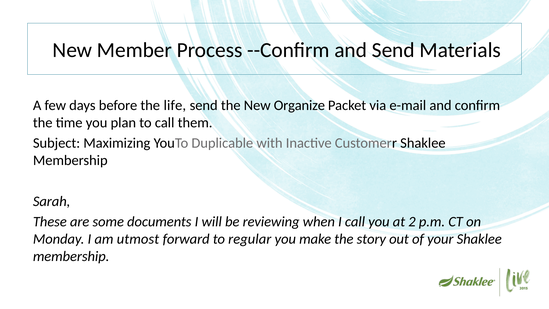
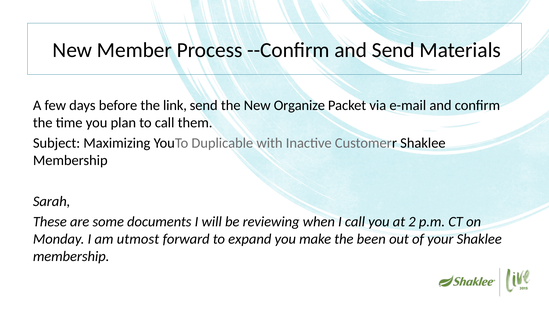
life: life -> link
regular: regular -> expand
story: story -> been
